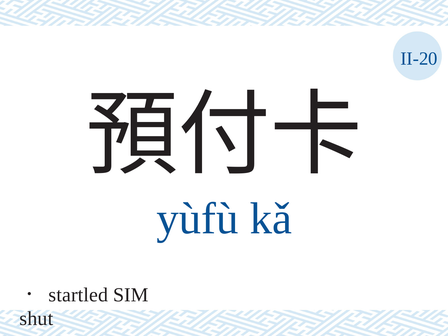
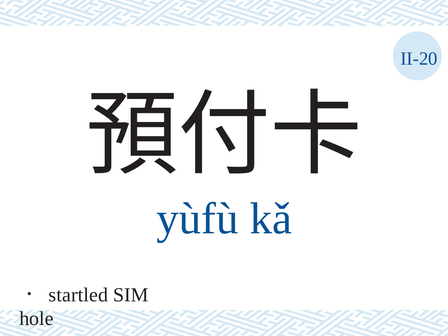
shut: shut -> hole
